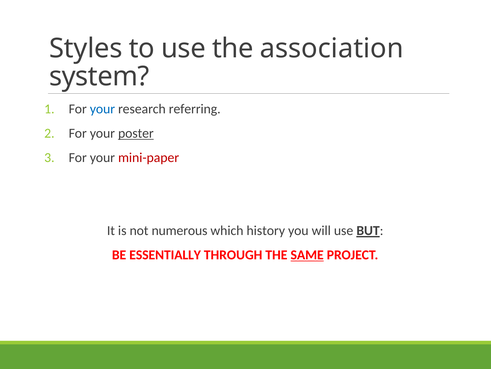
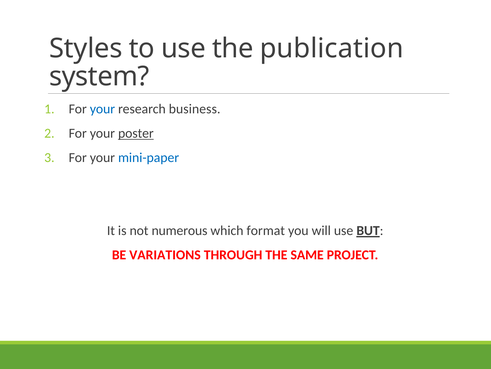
association: association -> publication
referring: referring -> business
mini-paper colour: red -> blue
history: history -> format
ESSENTIALLY: ESSENTIALLY -> VARIATIONS
SAME underline: present -> none
